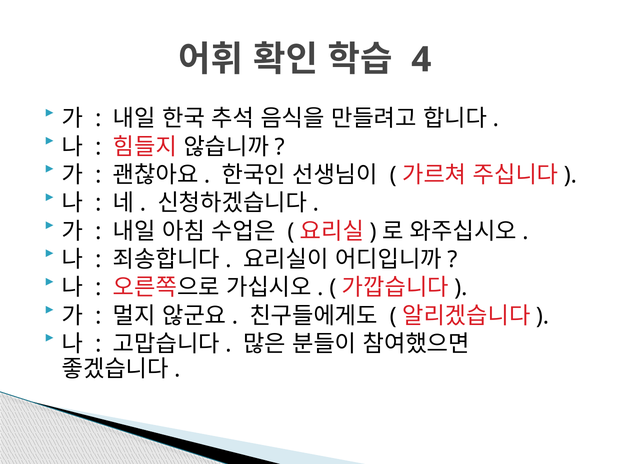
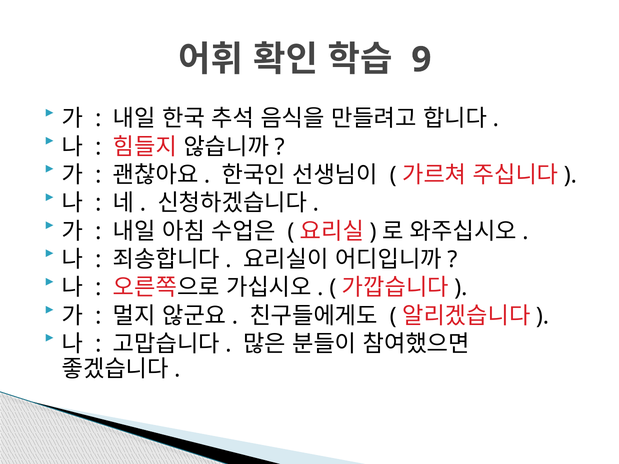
4: 4 -> 9
